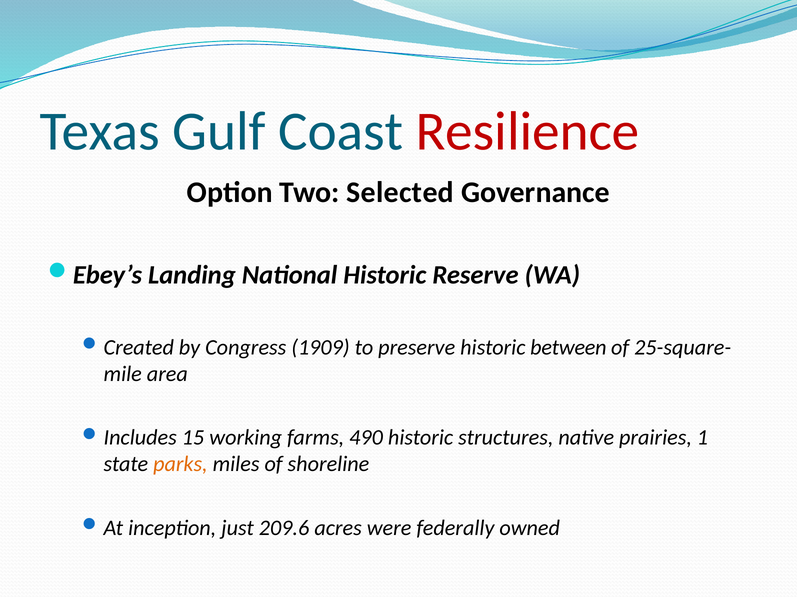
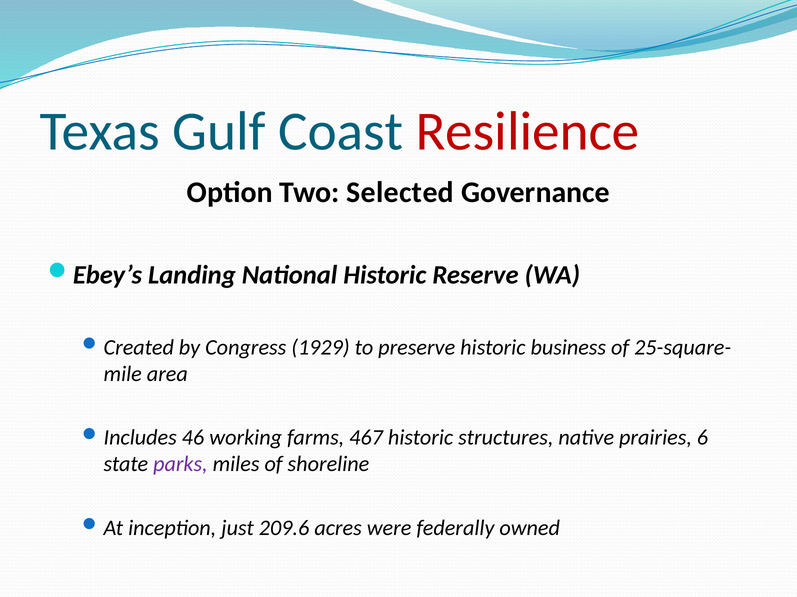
1909: 1909 -> 1929
between: between -> business
15: 15 -> 46
490: 490 -> 467
1: 1 -> 6
parks colour: orange -> purple
